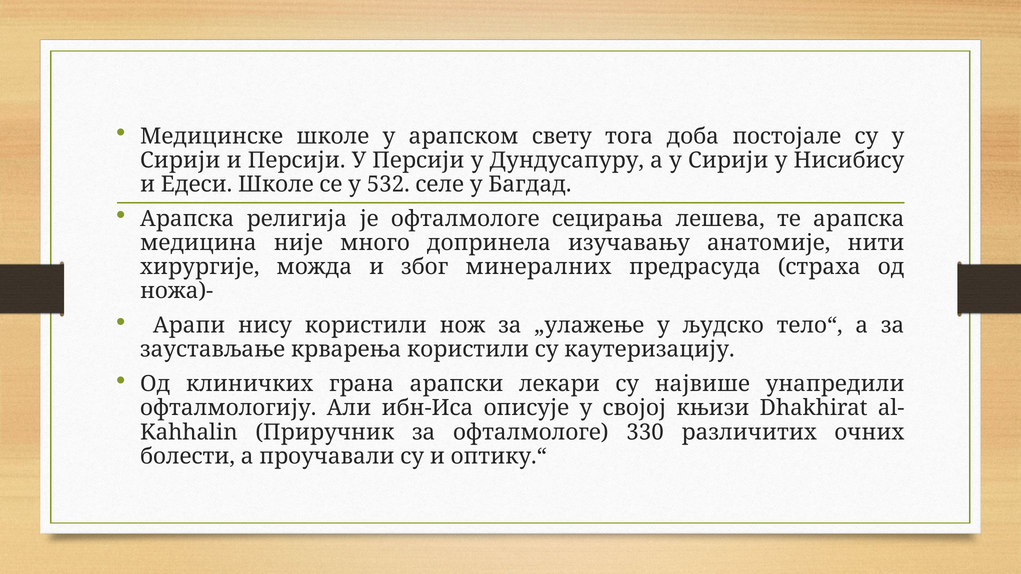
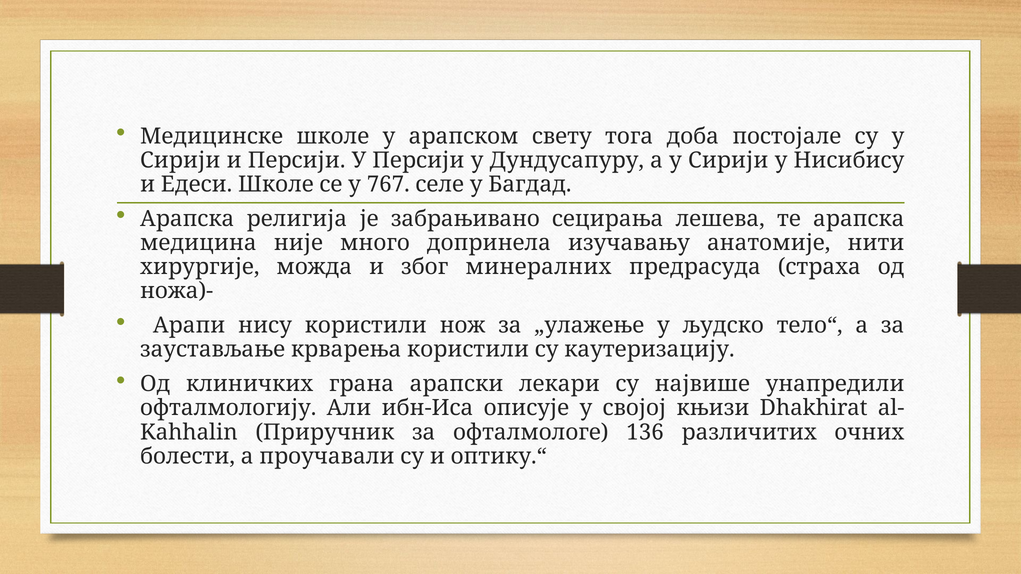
532: 532 -> 767
је офталмологе: офталмологе -> забрањивано
330: 330 -> 136
